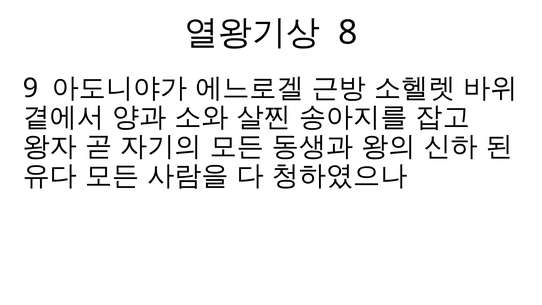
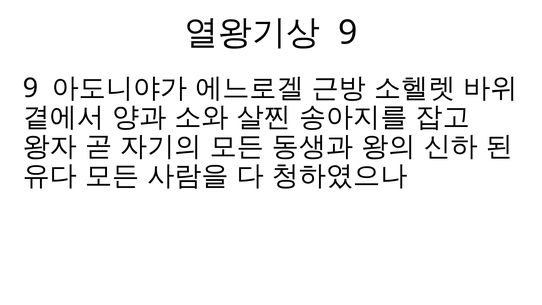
8 at (348, 33): 8 -> 9
